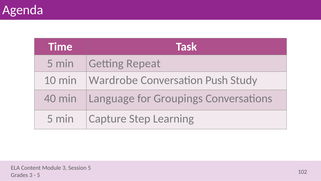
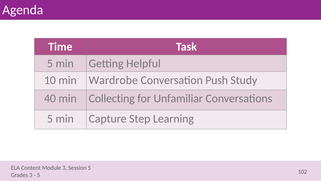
Repeat: Repeat -> Helpful
Language: Language -> Collecting
Groupings: Groupings -> Unfamiliar
